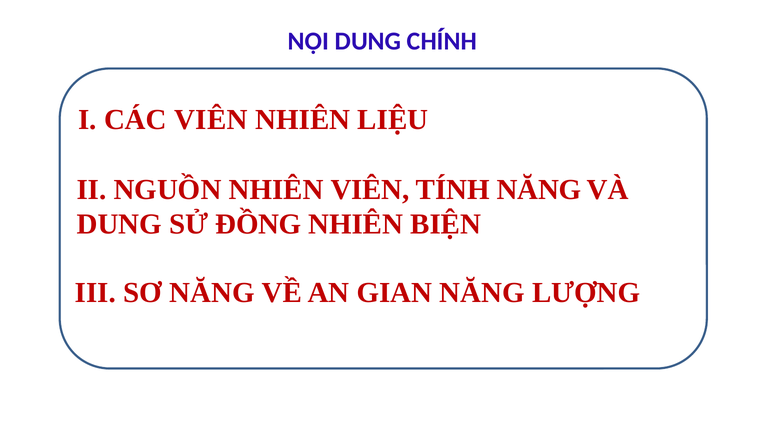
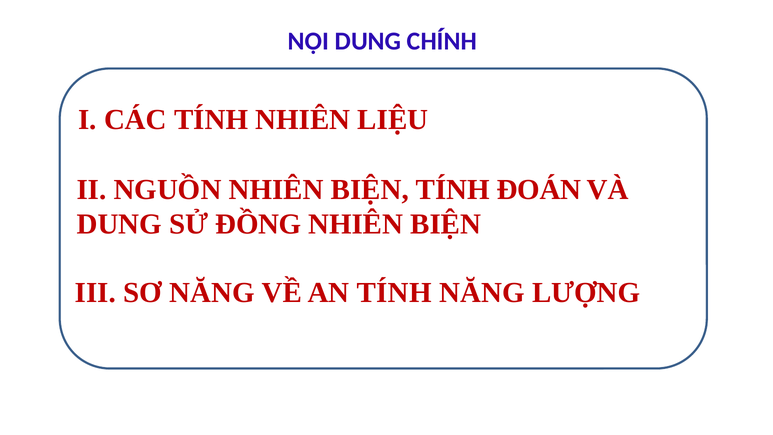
CÁC VIÊN: VIÊN -> TÍNH
NGUỒN NHIÊN VIÊN: VIÊN -> BIỆN
TÍNH NĂNG: NĂNG -> ĐOÁN
AN GIAN: GIAN -> TÍNH
